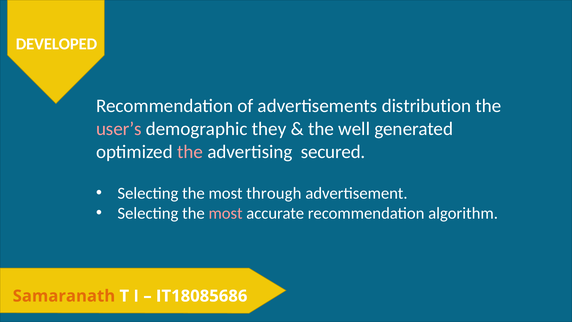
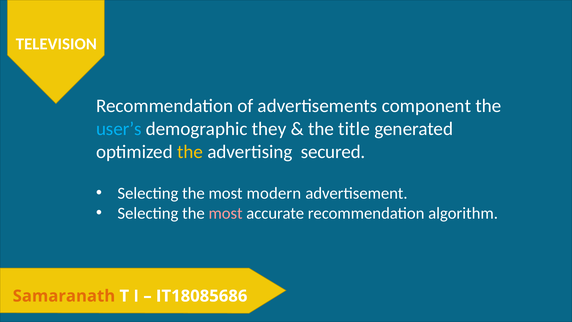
DEVELOPED: DEVELOPED -> TELEVISION
distribution: distribution -> component
user’s colour: pink -> light blue
well: well -> title
the at (190, 152) colour: pink -> yellow
through: through -> modern
